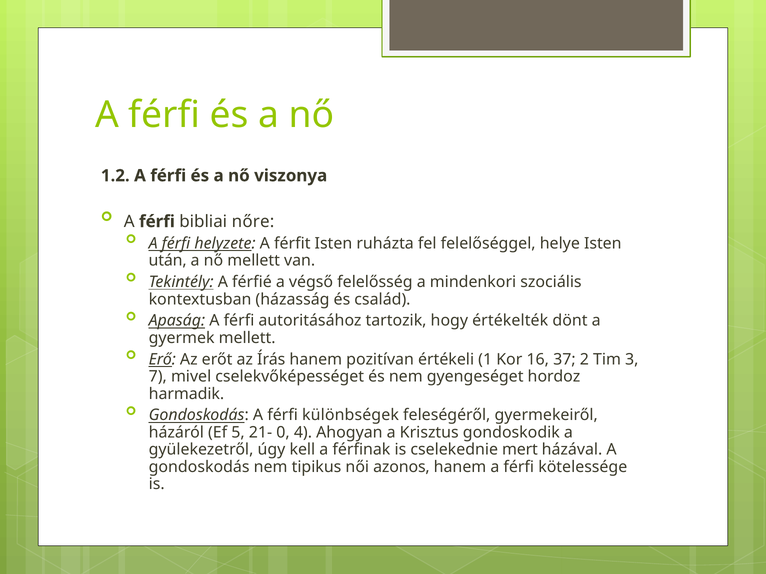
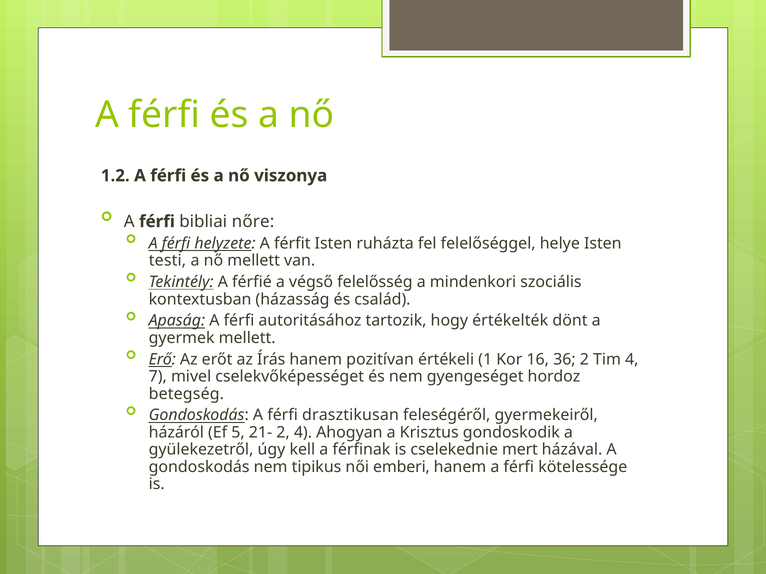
után: után -> testi
37: 37 -> 36
Tim 3: 3 -> 4
harmadik: harmadik -> betegség
különbségek: különbségek -> drasztikusan
21- 0: 0 -> 2
azonos: azonos -> emberi
